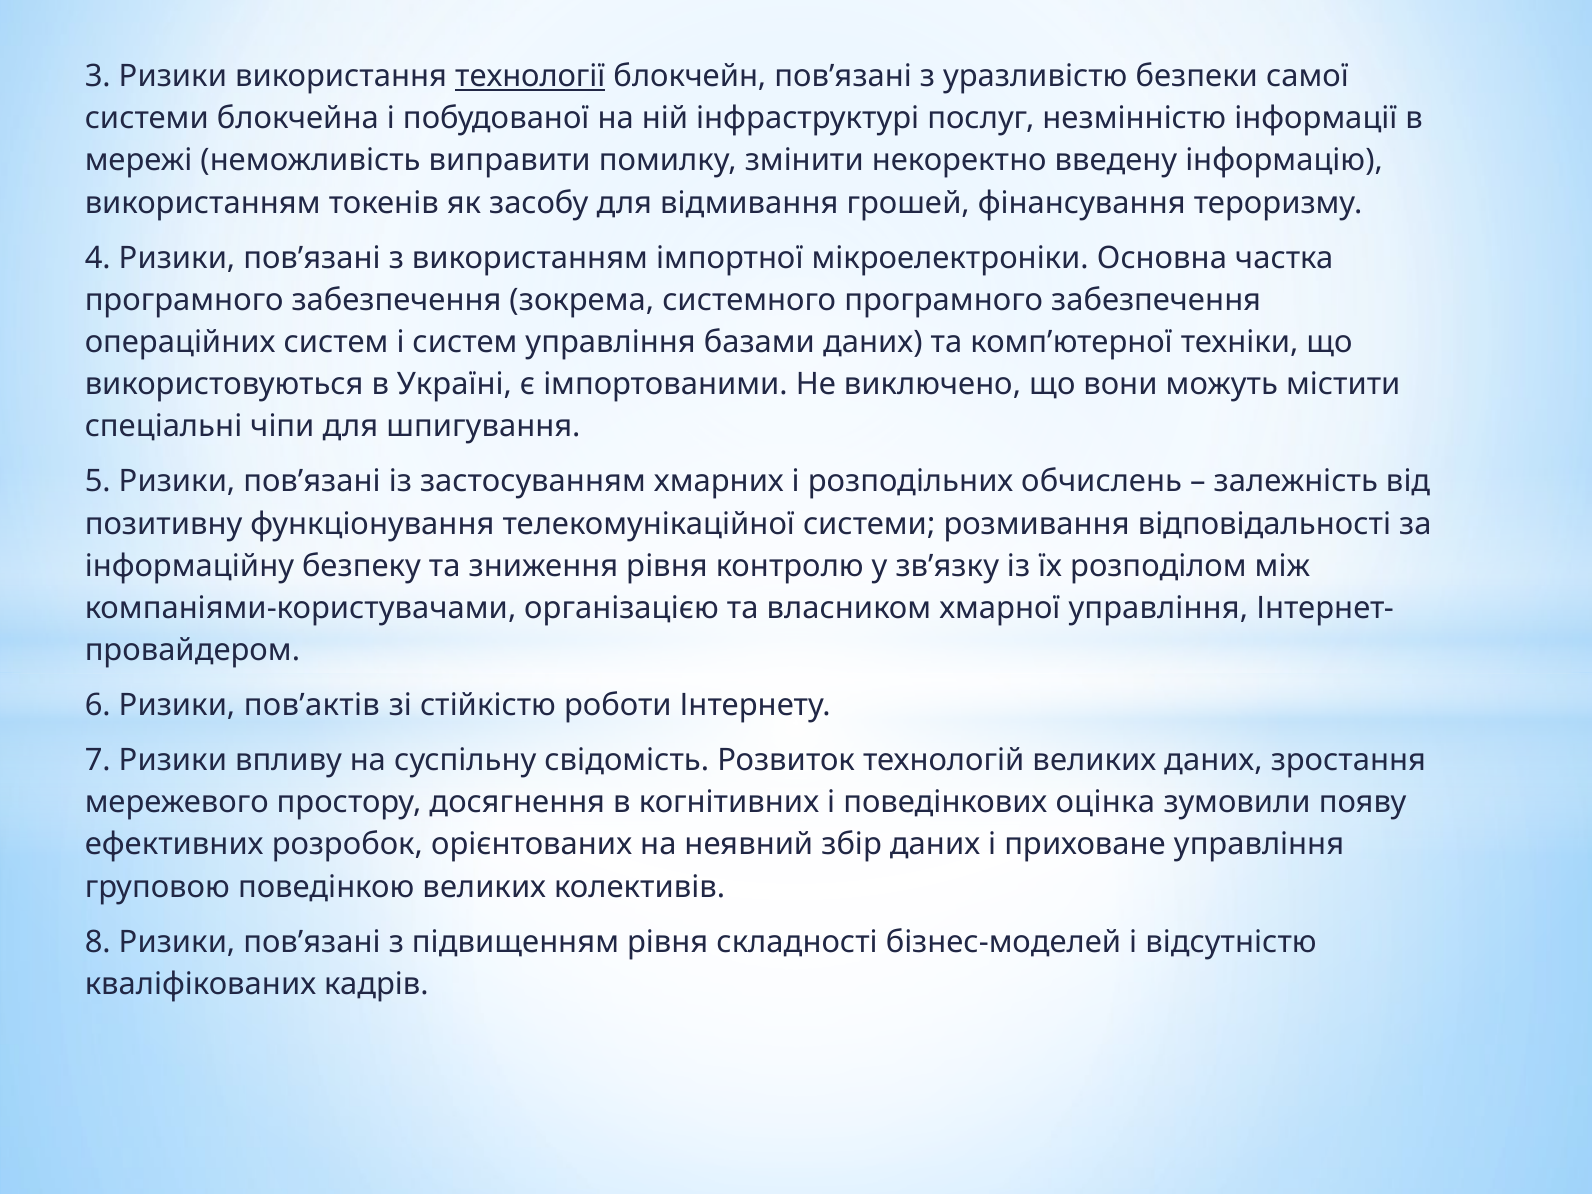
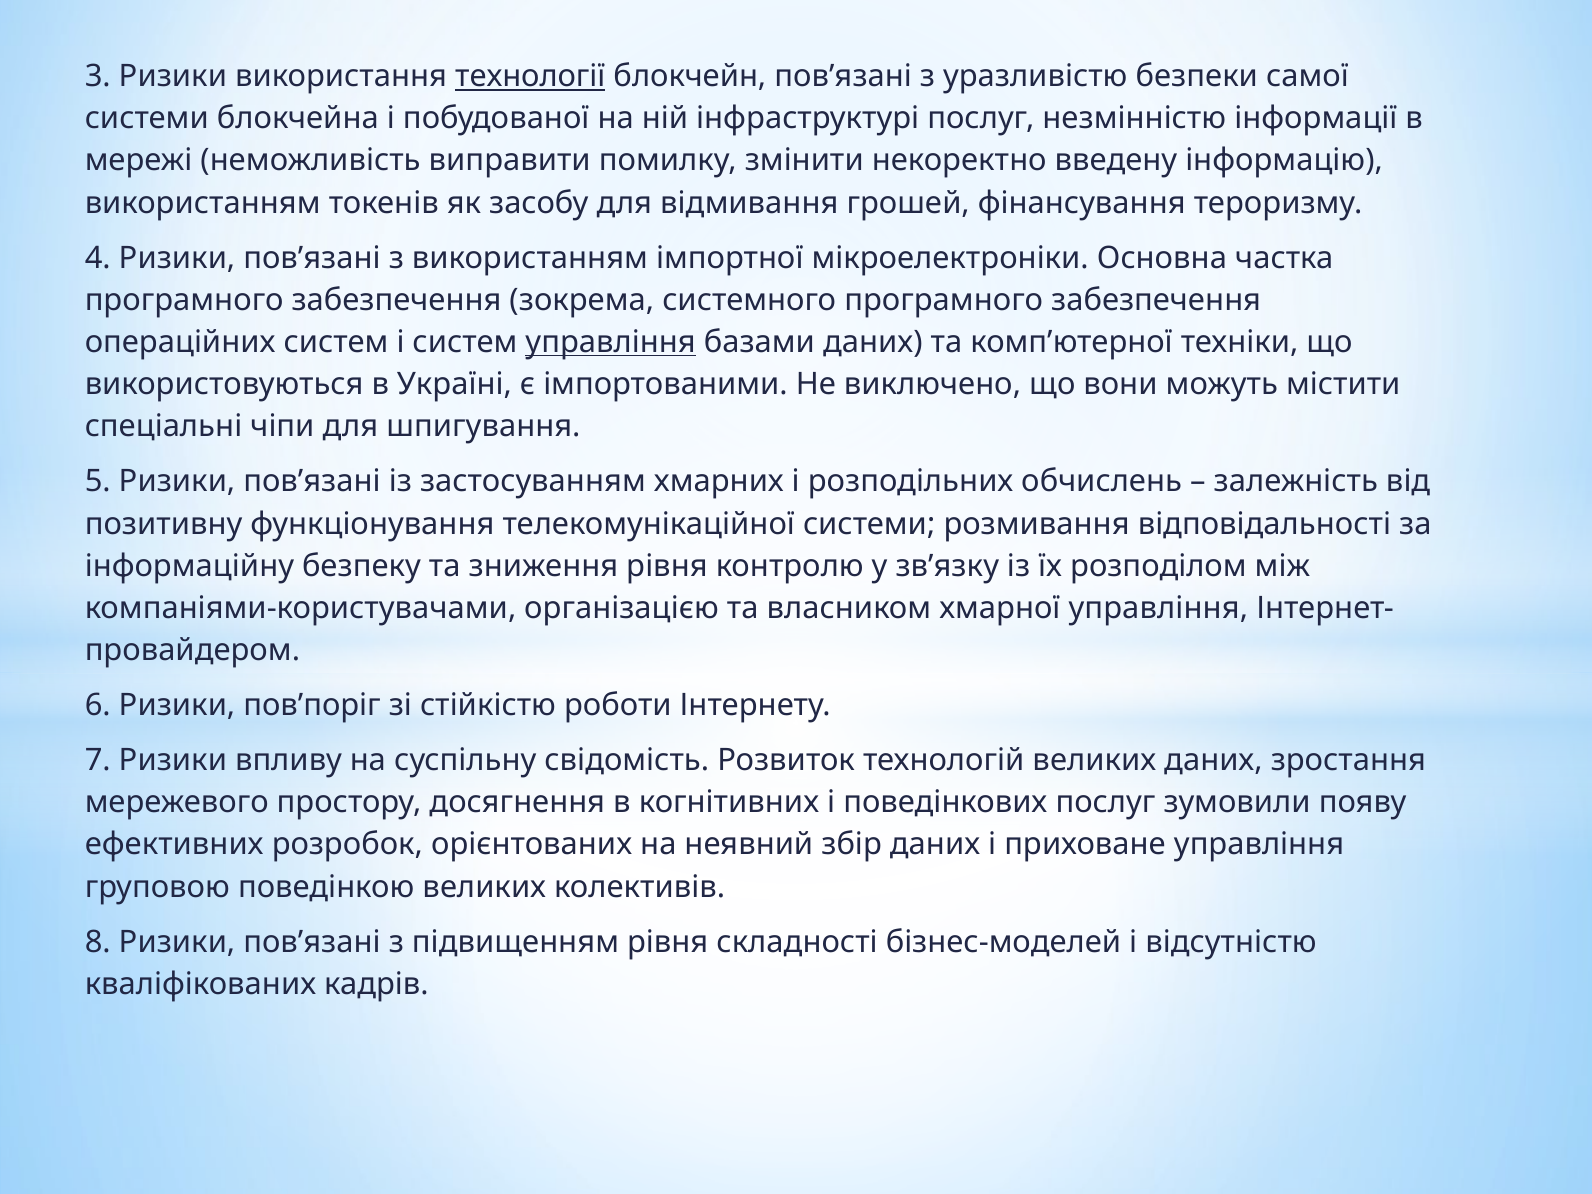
управління at (611, 342) underline: none -> present
пов’актів: пов’актів -> пов’поріг
поведінкових оцінка: оцінка -> послуг
